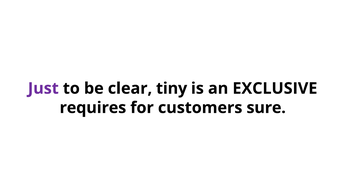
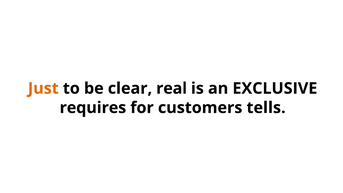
Just colour: purple -> orange
tiny: tiny -> real
sure: sure -> tells
